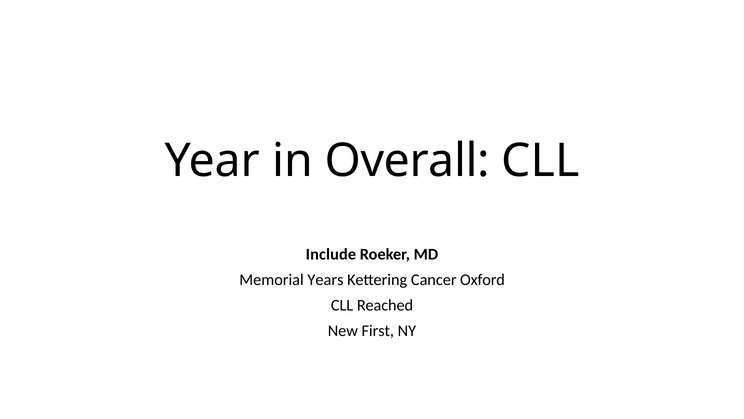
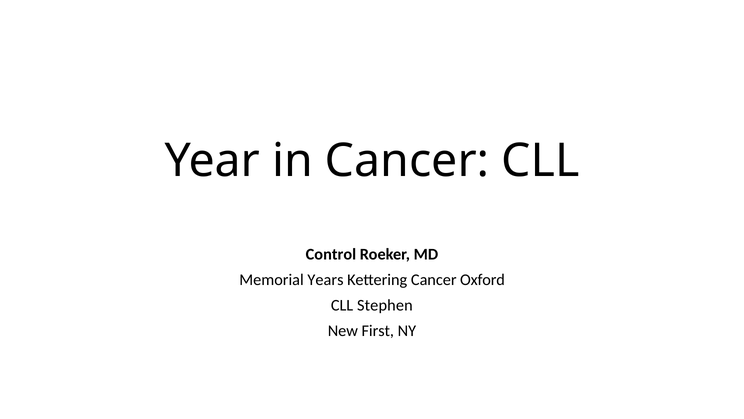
in Overall: Overall -> Cancer
Include: Include -> Control
Reached: Reached -> Stephen
